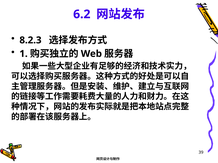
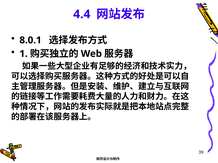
6.2: 6.2 -> 4.4
8.2.3: 8.2.3 -> 8.0.1
